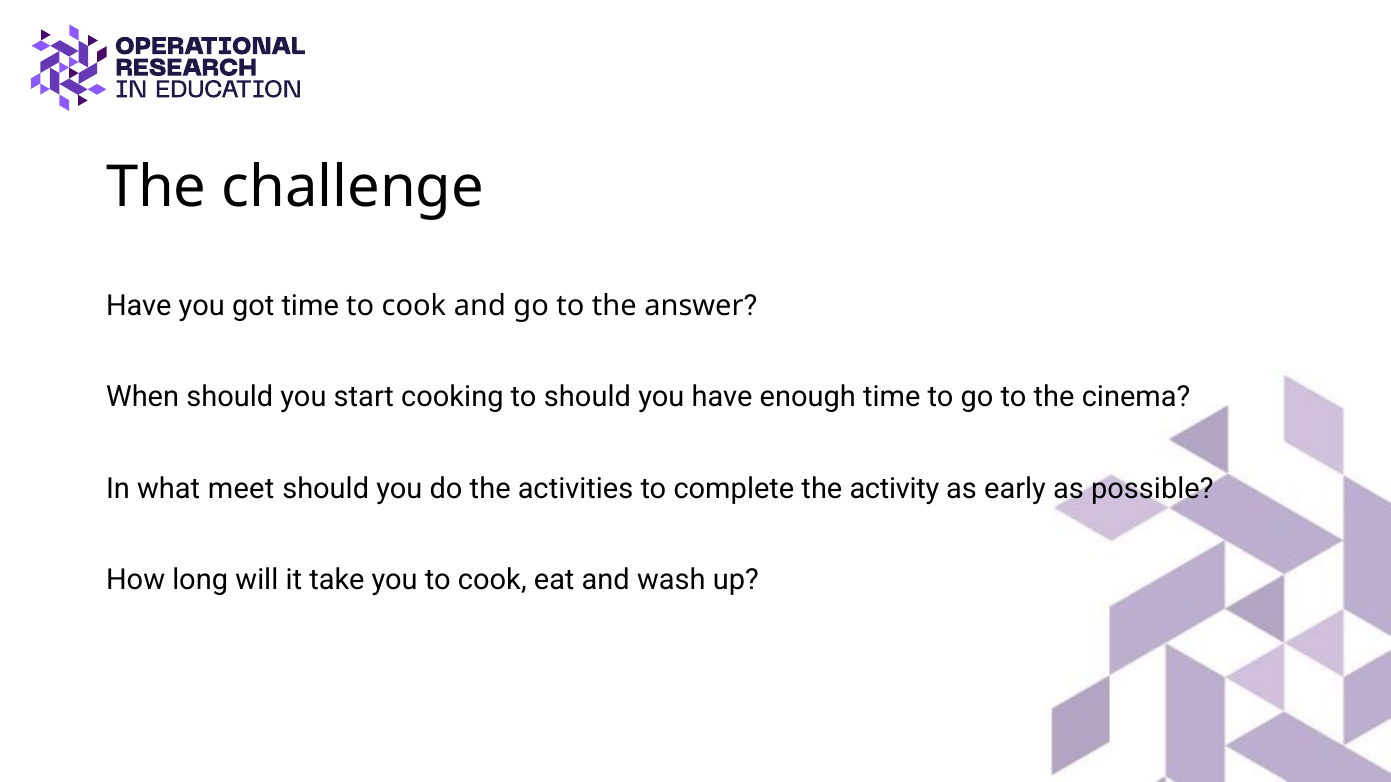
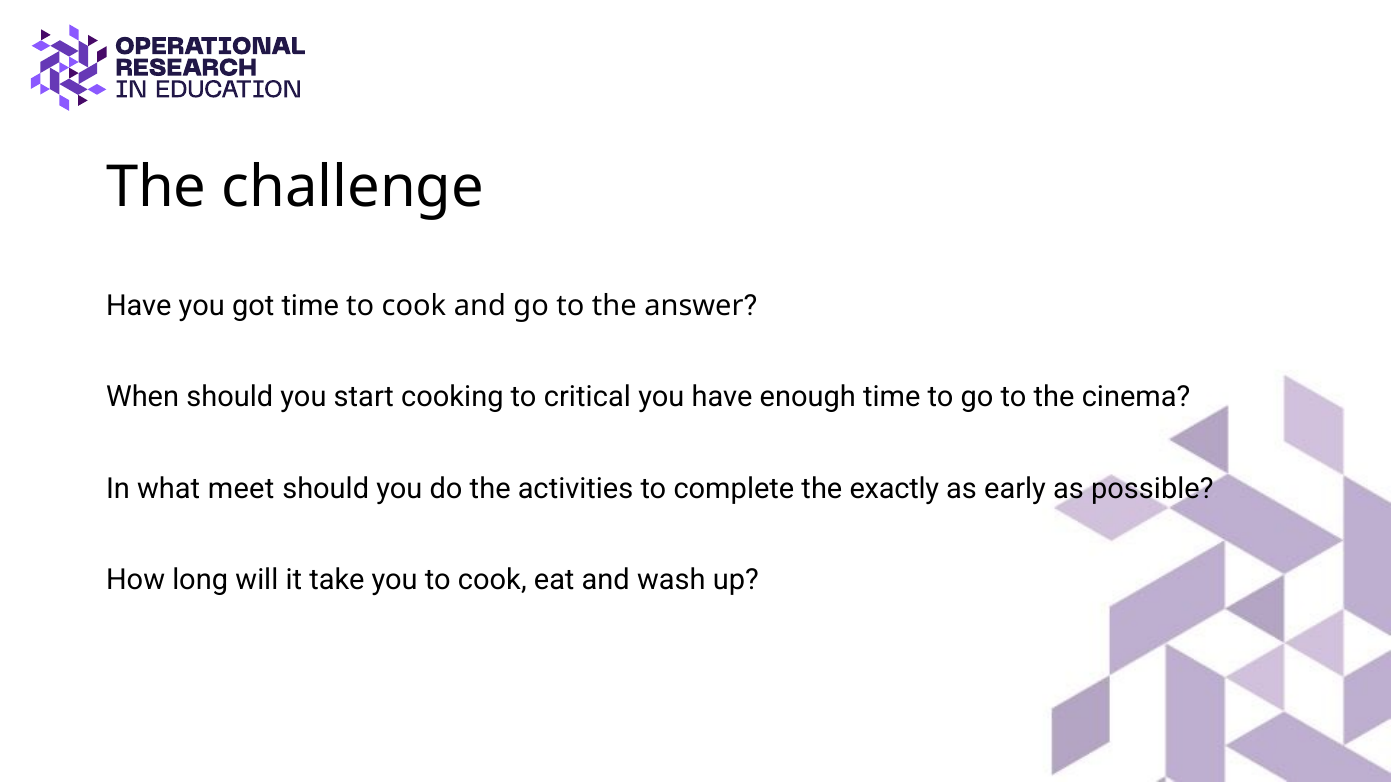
to should: should -> critical
activity: activity -> exactly
